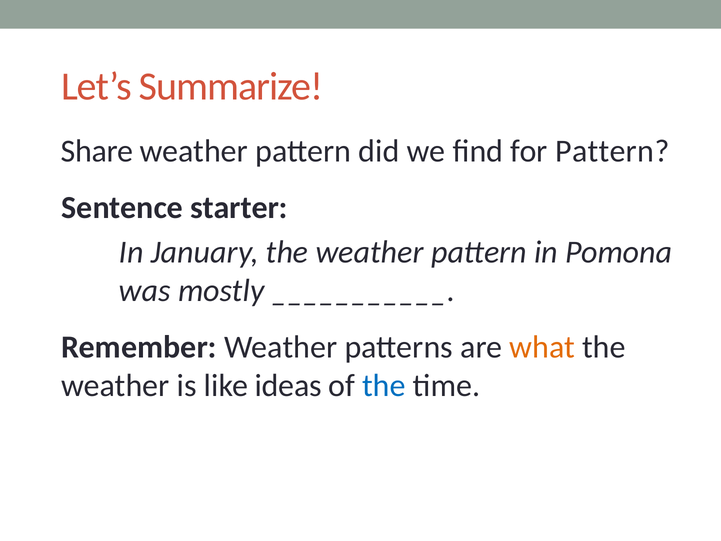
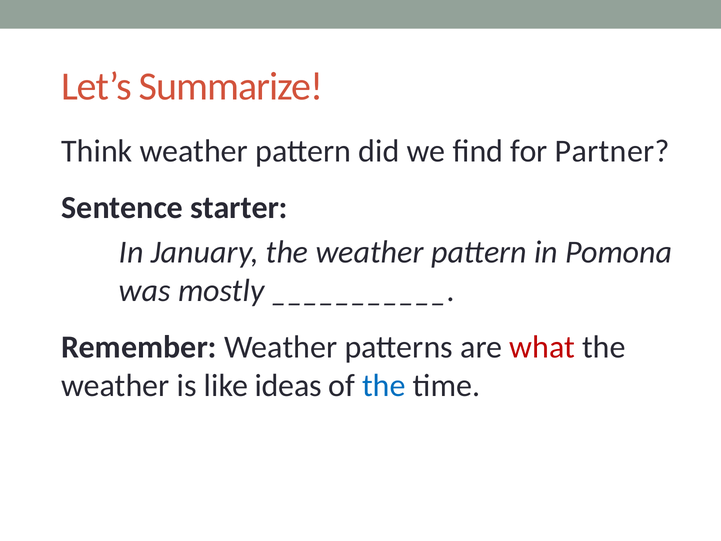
Share: Share -> Think
for Pattern: Pattern -> Partner
what colour: orange -> red
